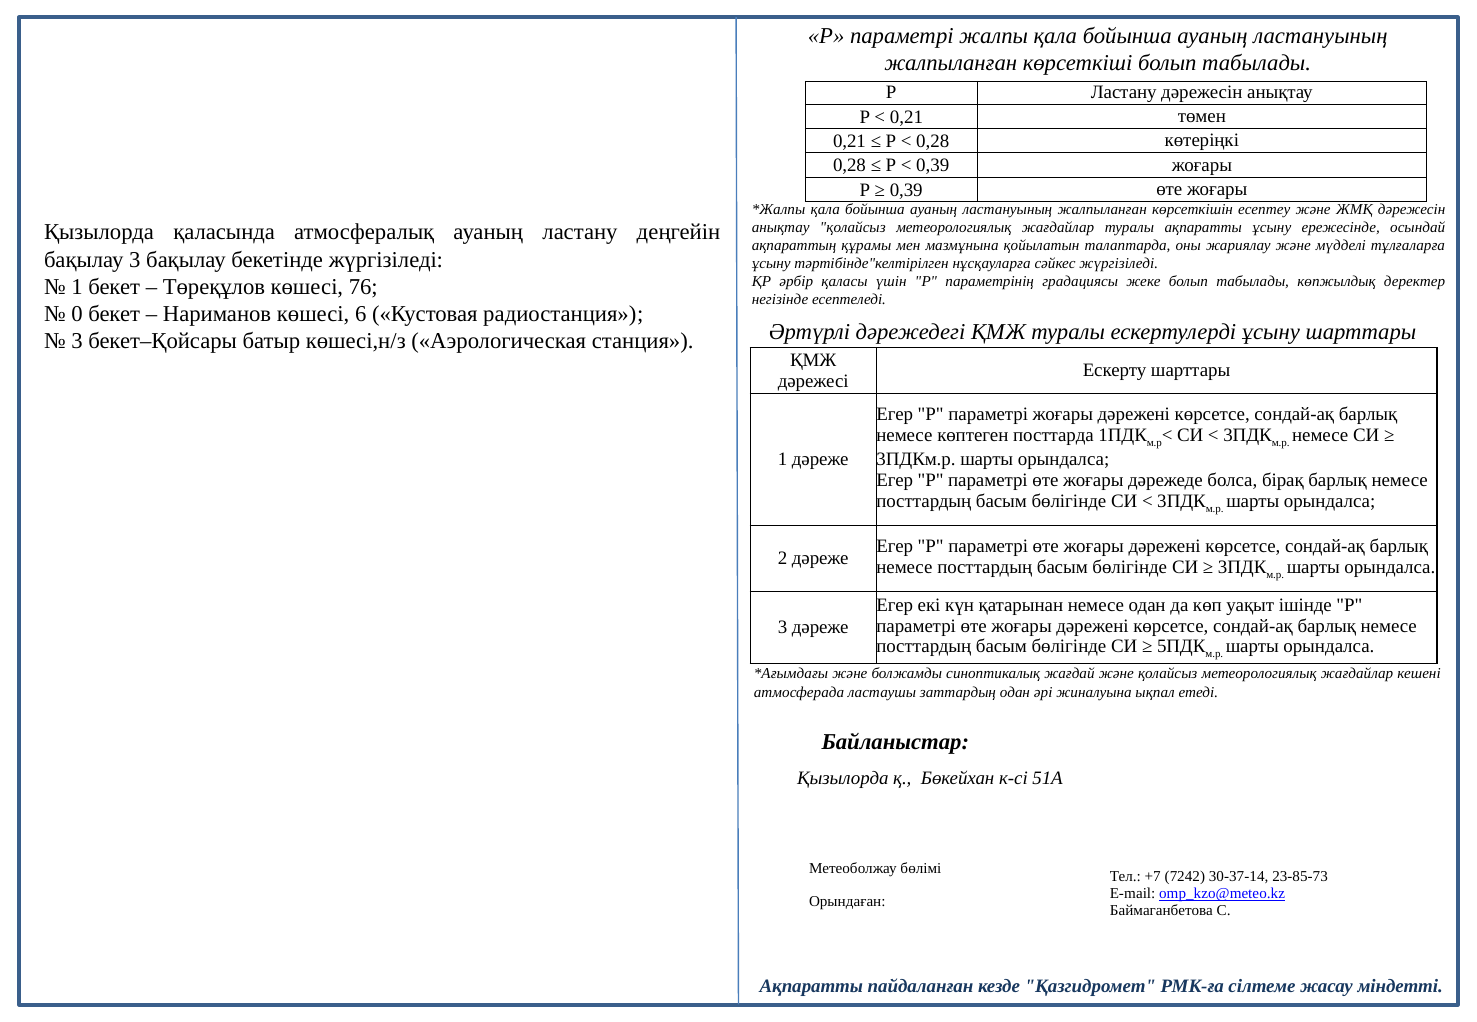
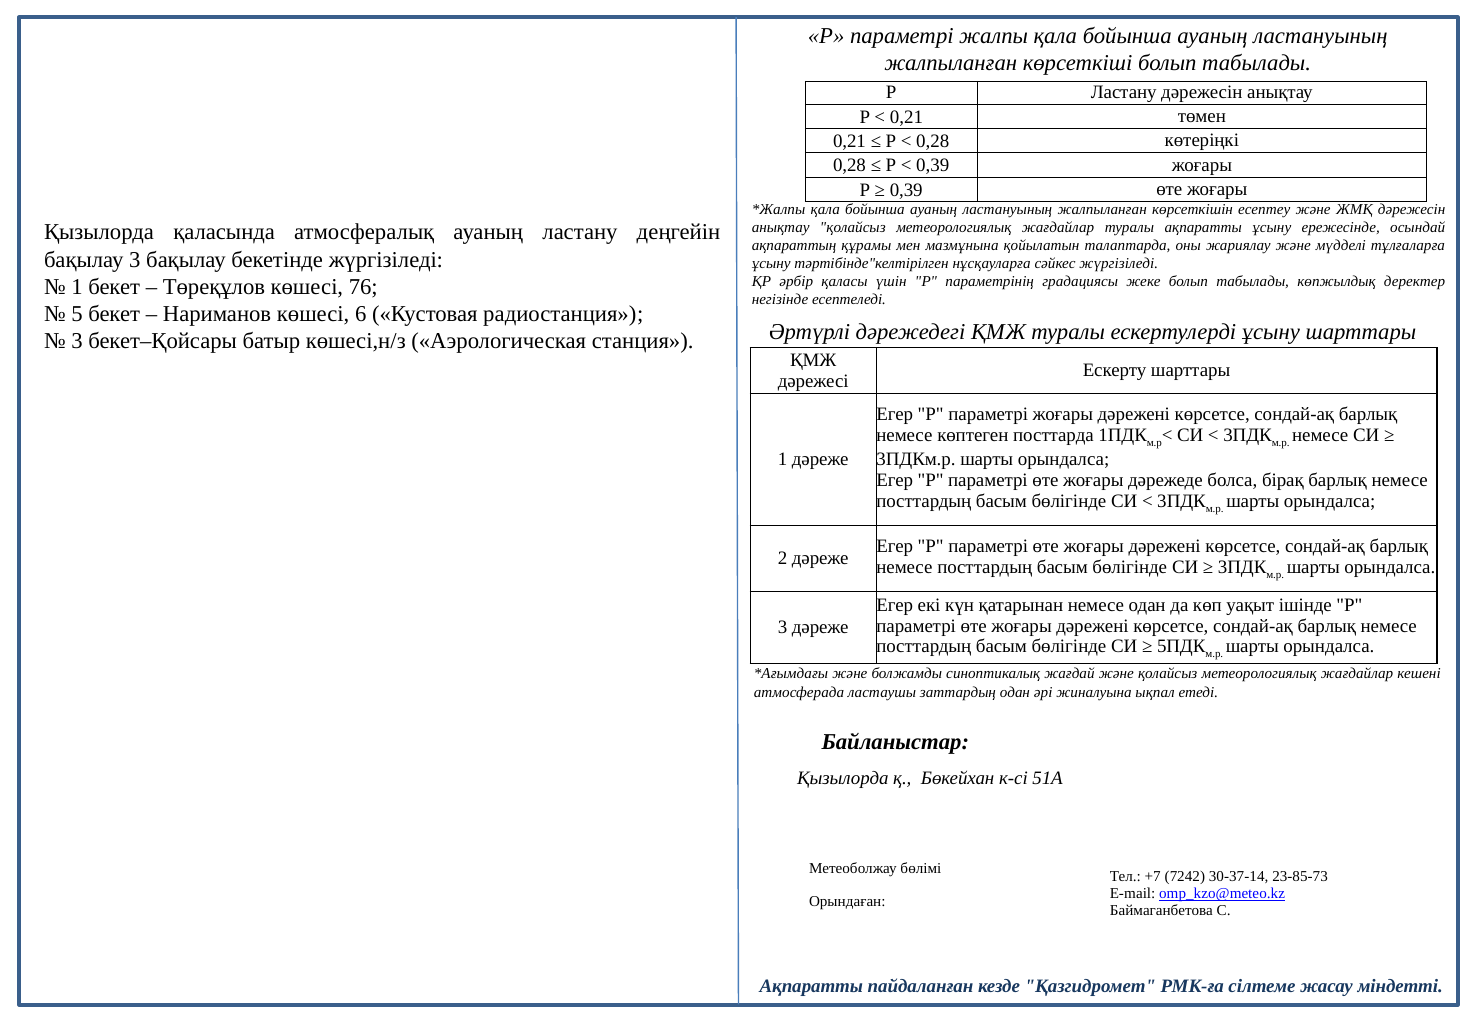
0: 0 -> 5
